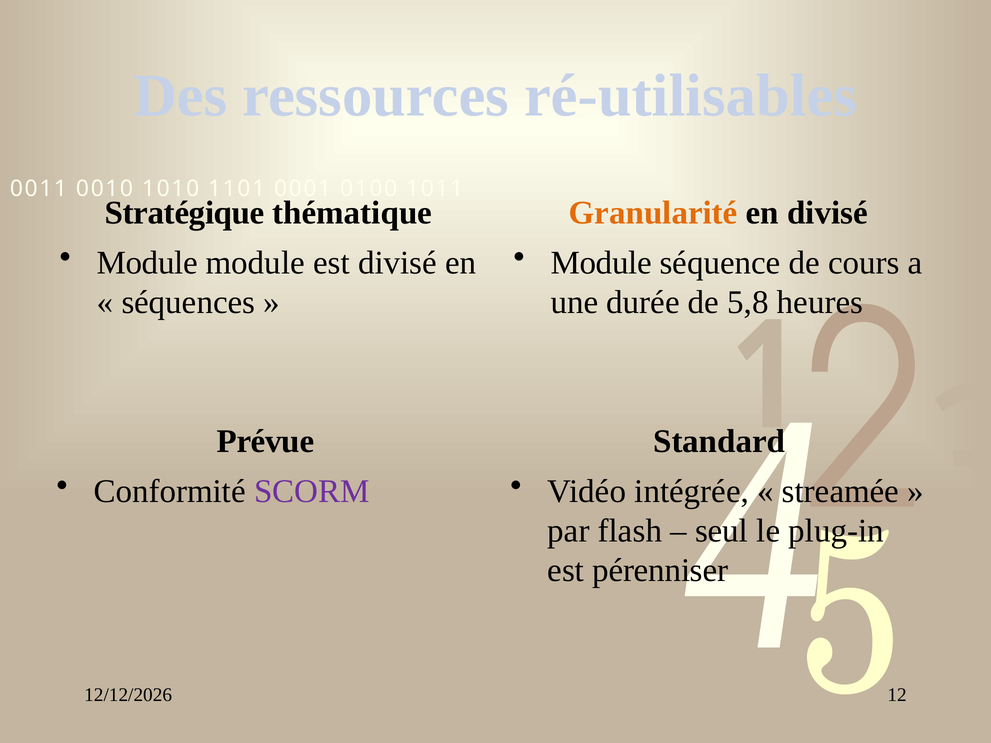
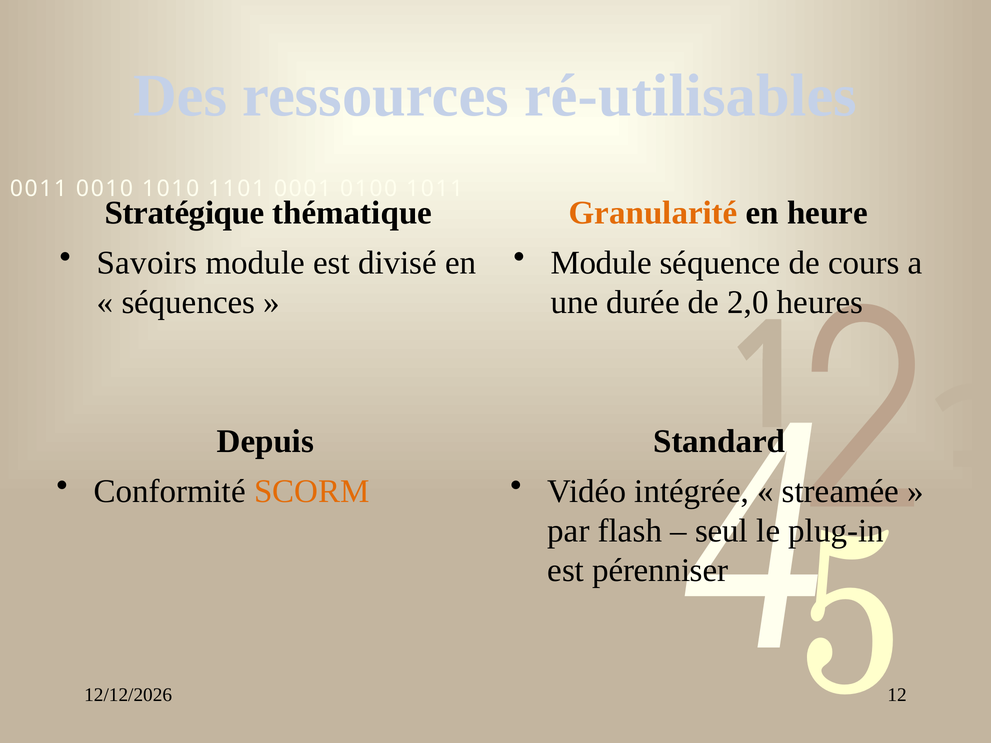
en divisé: divisé -> heure
Module at (147, 263): Module -> Savoirs
5,8: 5,8 -> 2,0
Prévue: Prévue -> Depuis
SCORM colour: purple -> orange
